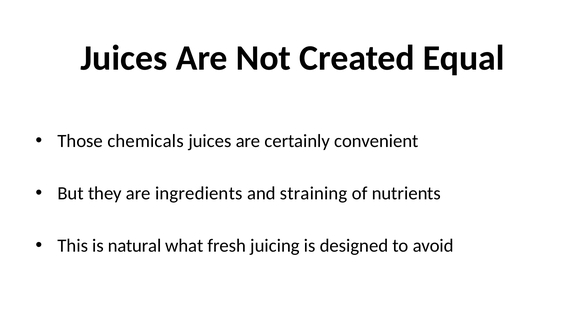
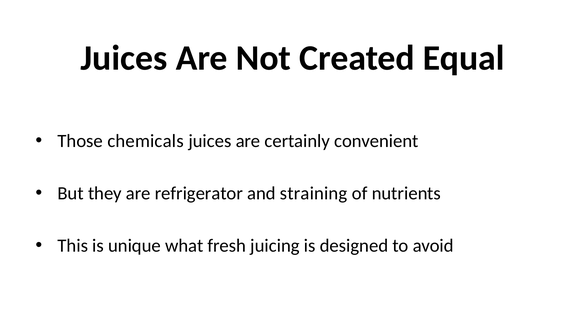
ingredients: ingredients -> refrigerator
natural: natural -> unique
